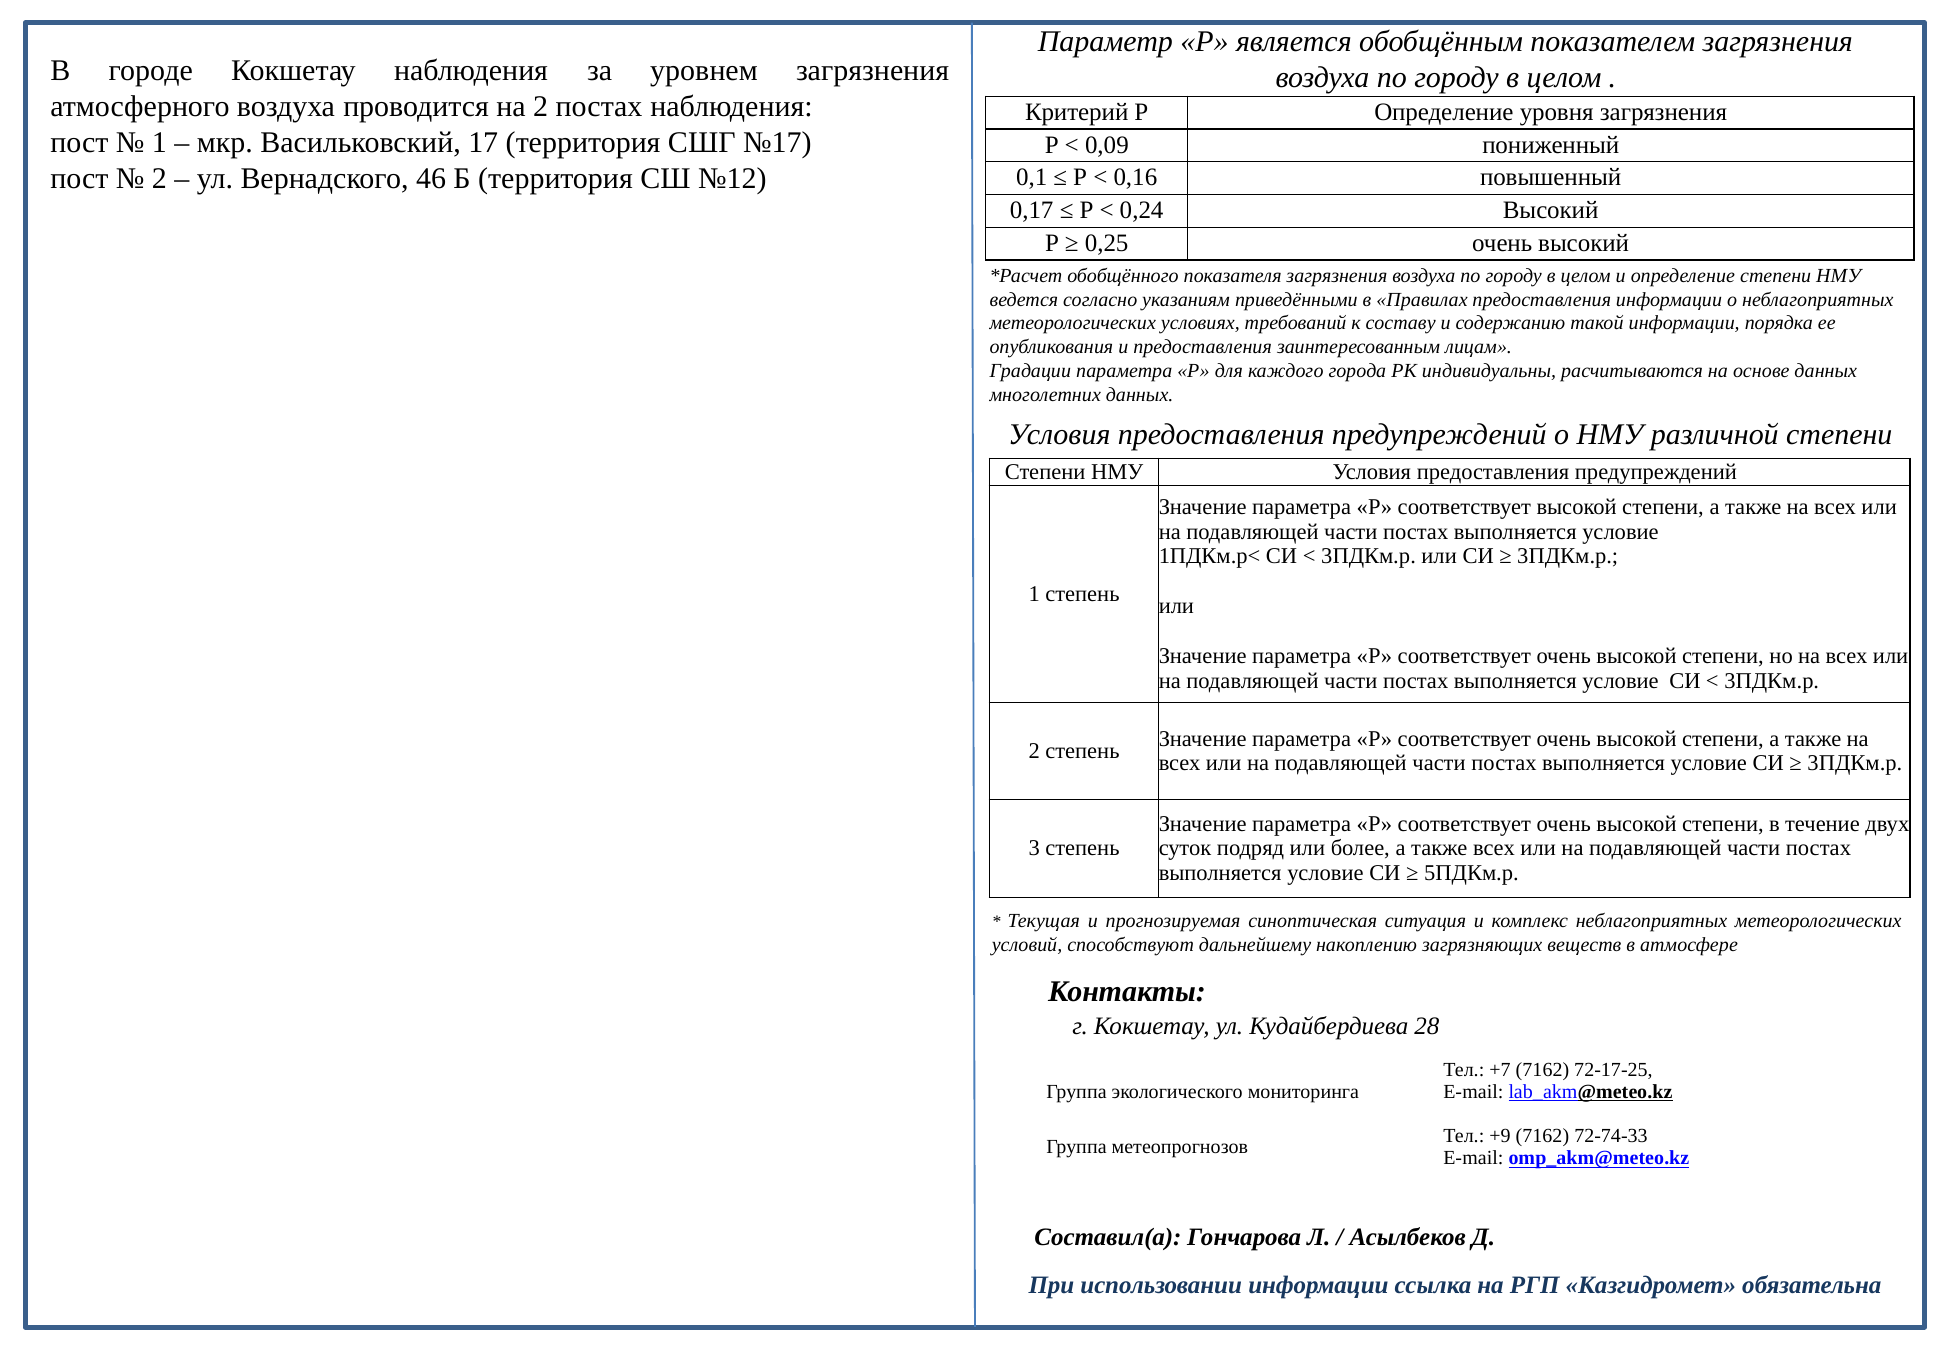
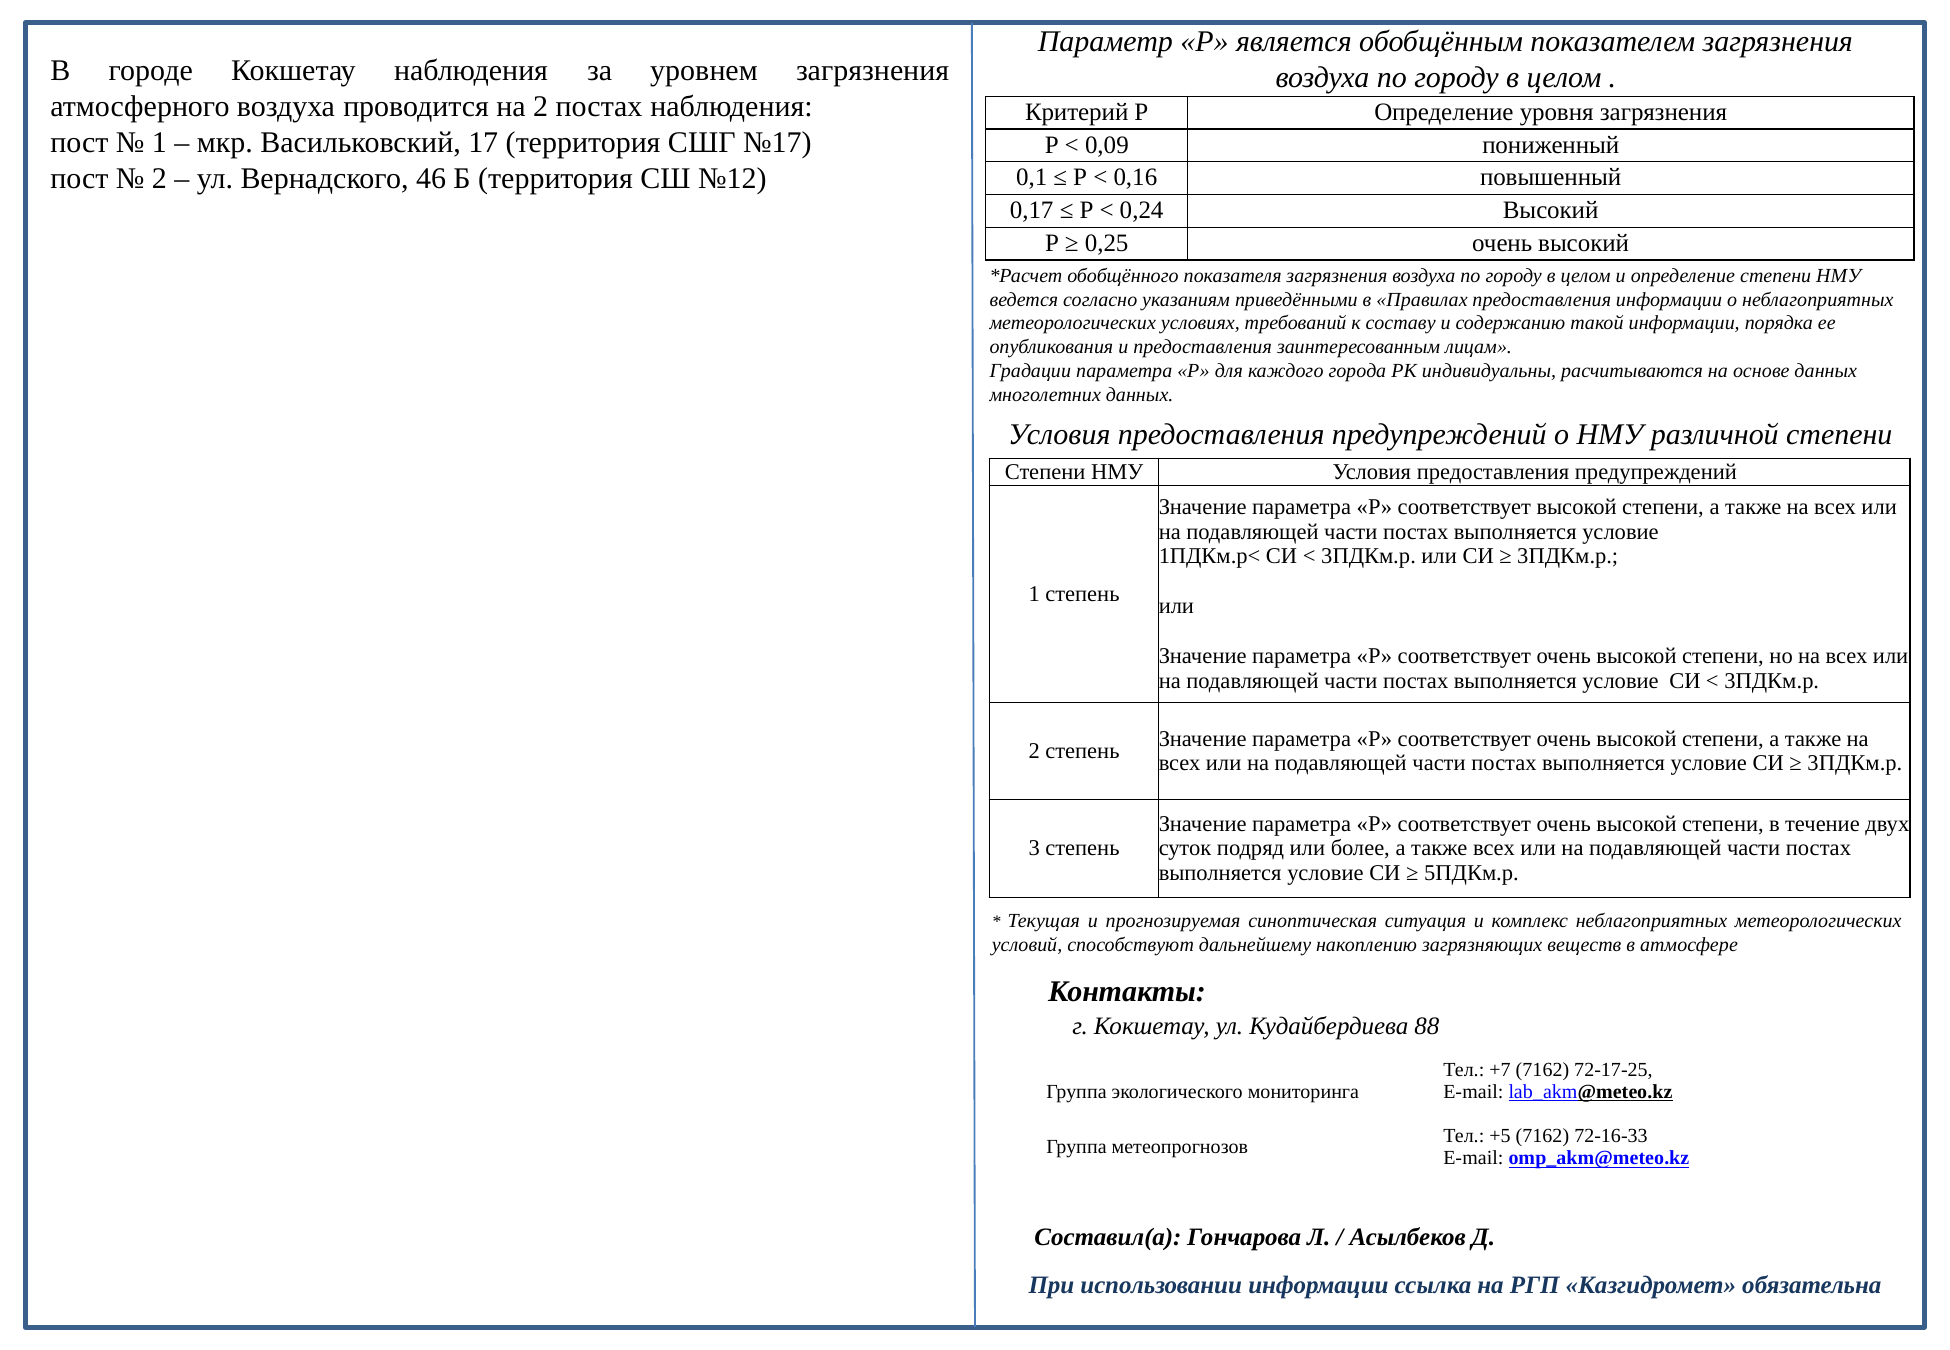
28: 28 -> 88
+9: +9 -> +5
72-74-33: 72-74-33 -> 72-16-33
